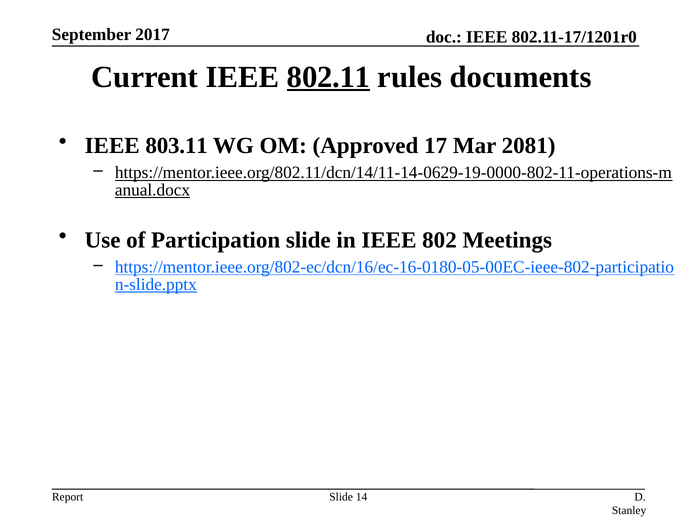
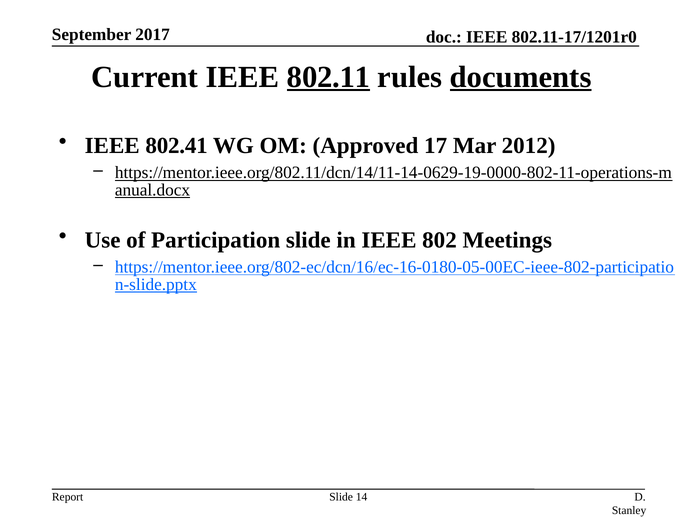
documents underline: none -> present
803.11: 803.11 -> 802.41
2081: 2081 -> 2012
